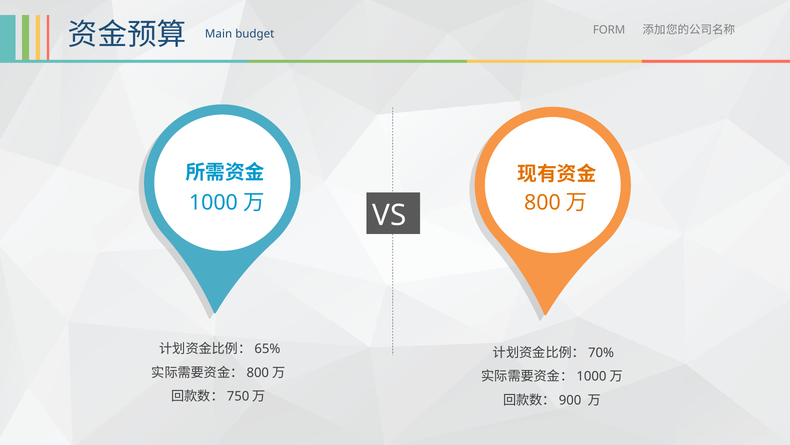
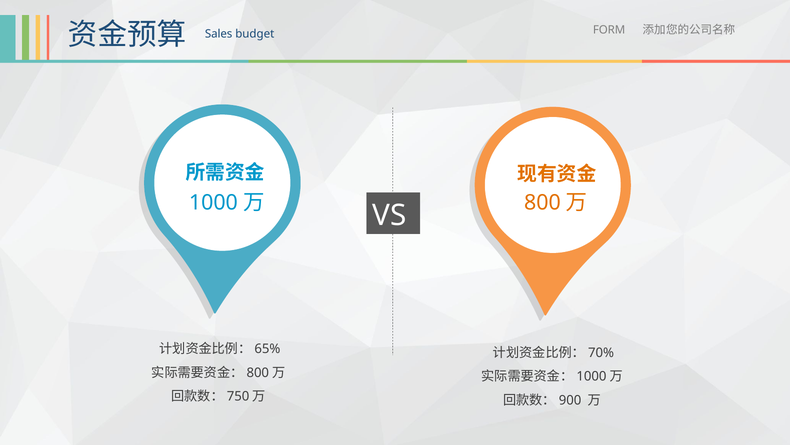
Main: Main -> Sales
